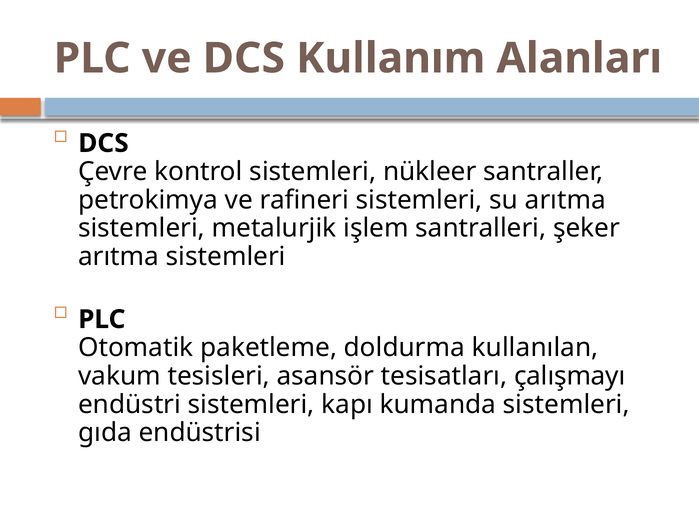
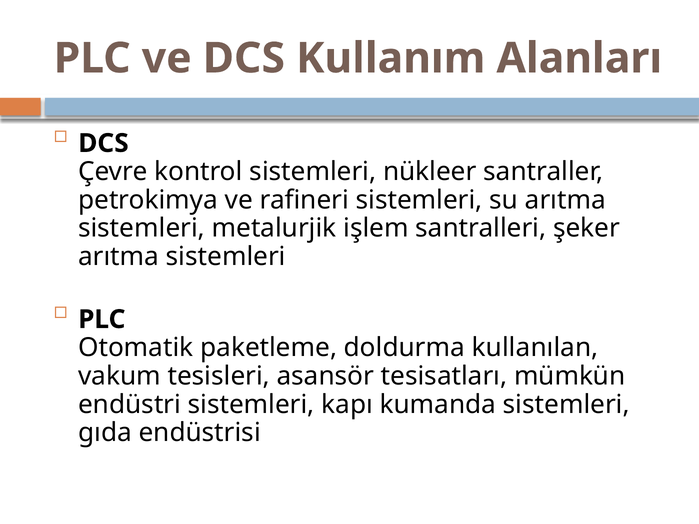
çalışmayı: çalışmayı -> mümkün
